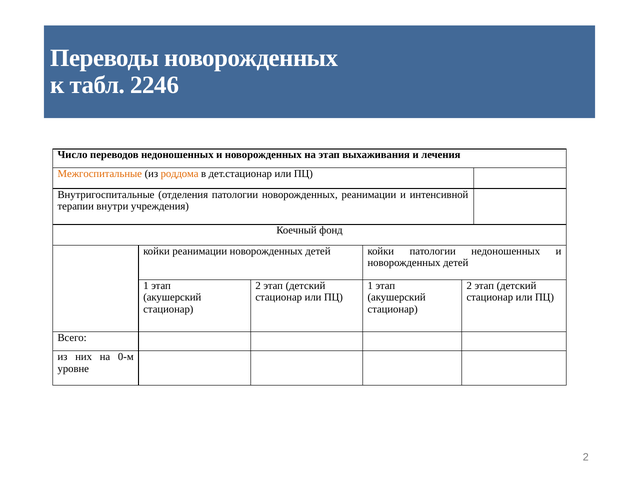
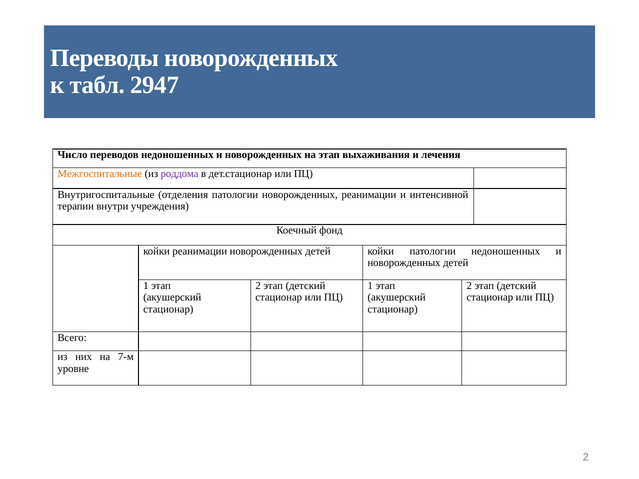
2246: 2246 -> 2947
роддома colour: orange -> purple
0-м: 0-м -> 7-м
